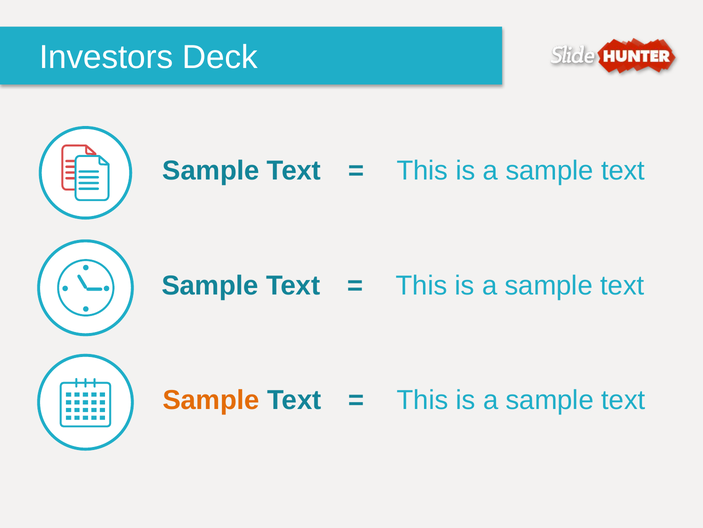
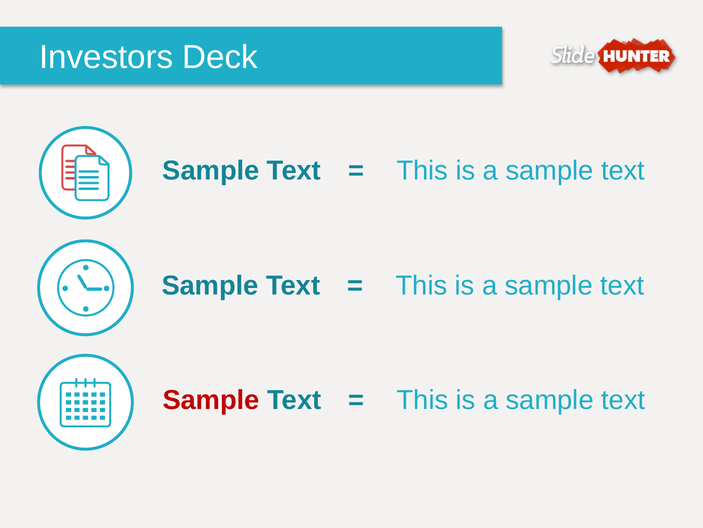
Sample at (211, 400) colour: orange -> red
